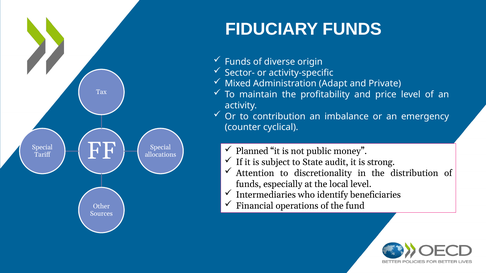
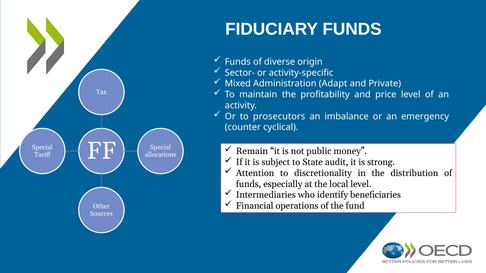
contribution: contribution -> prosecutors
Planned: Planned -> Remain
